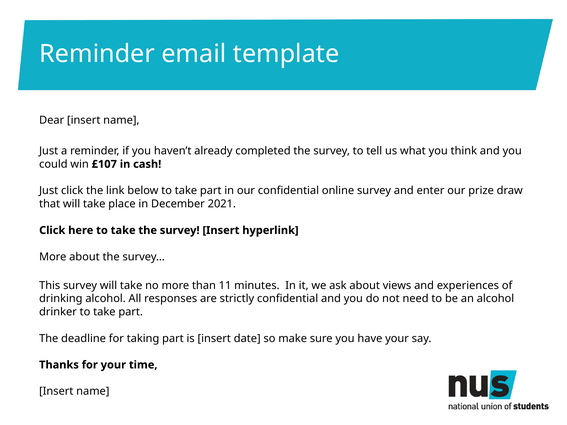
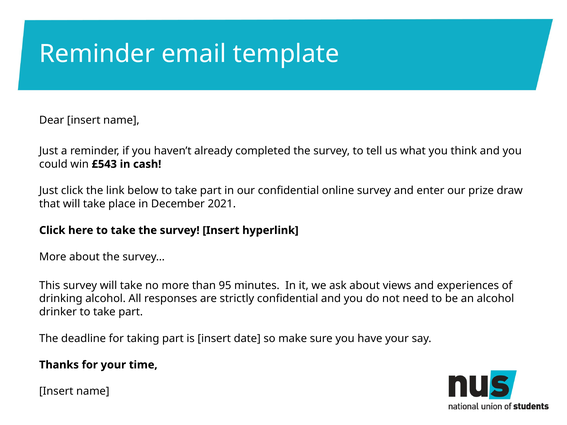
£107: £107 -> £543
11: 11 -> 95
